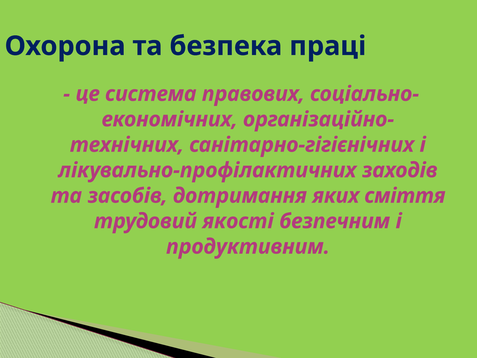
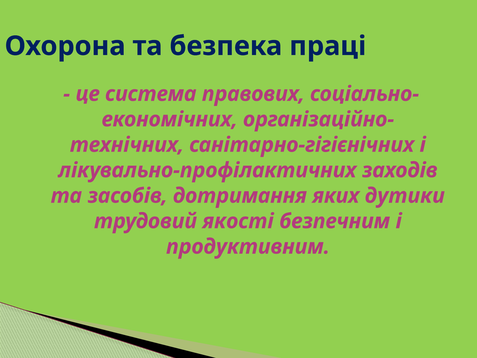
сміття: сміття -> дутики
